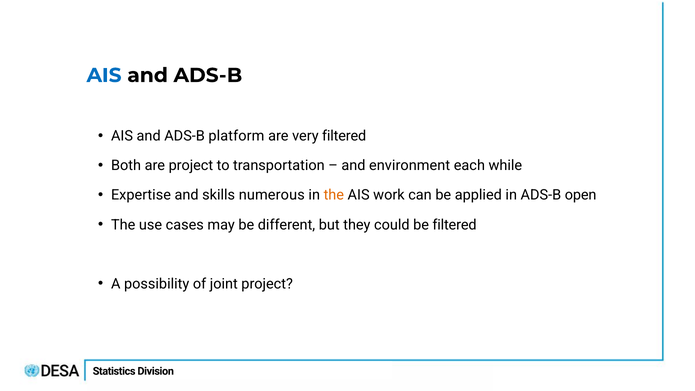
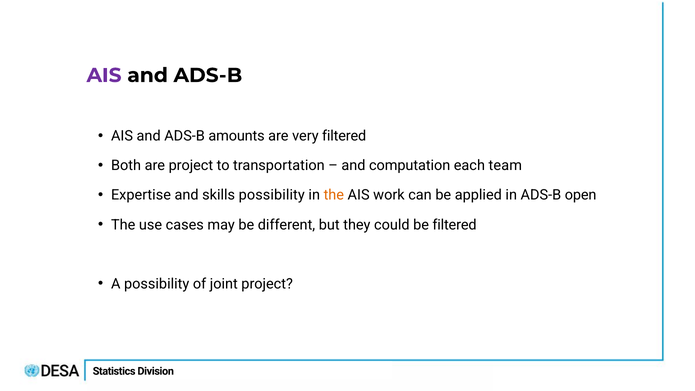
AIS at (104, 75) colour: blue -> purple
platform: platform -> amounts
environment: environment -> computation
while: while -> team
skills numerous: numerous -> possibility
